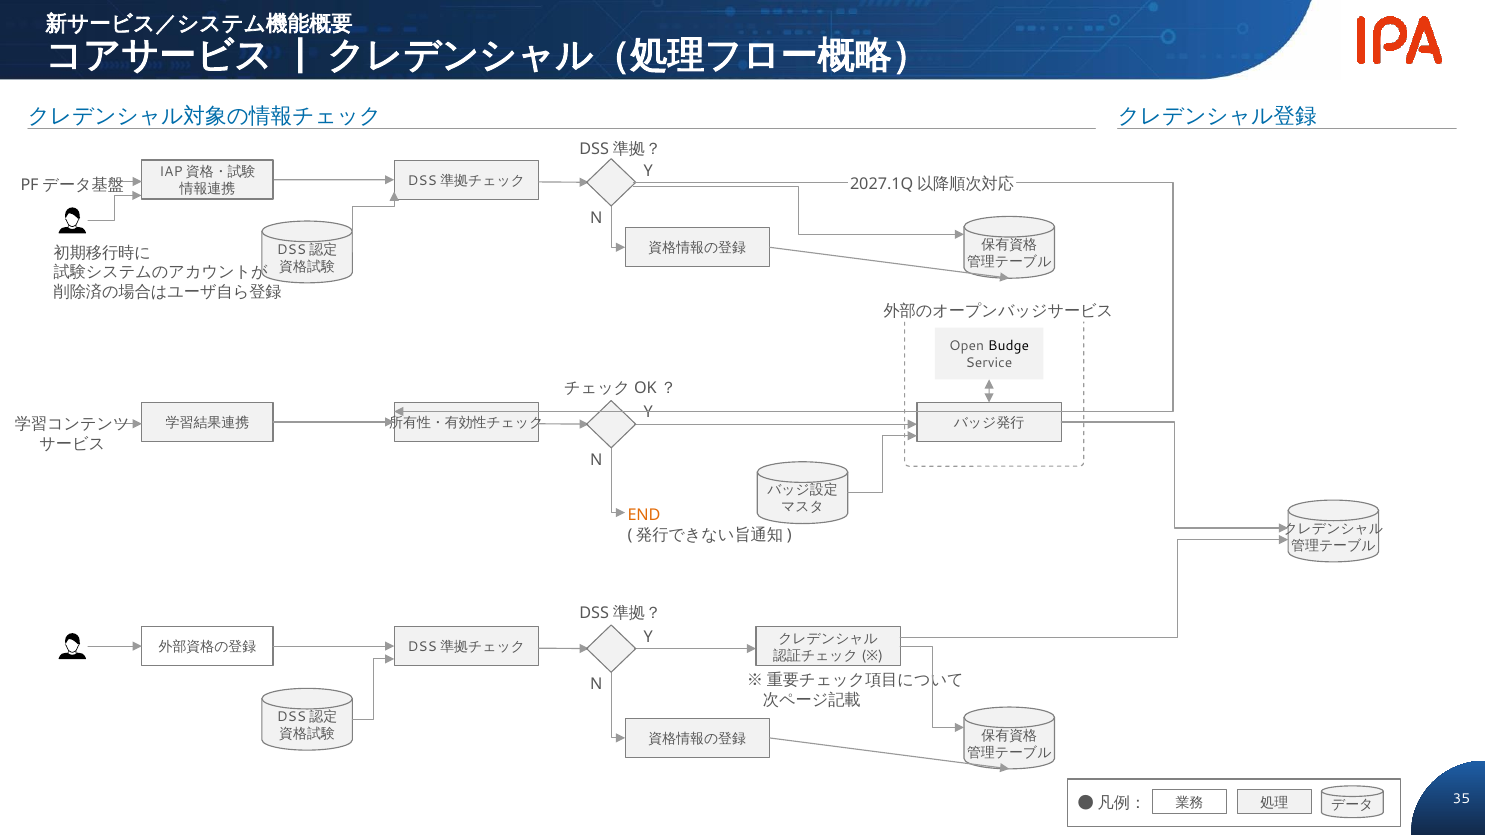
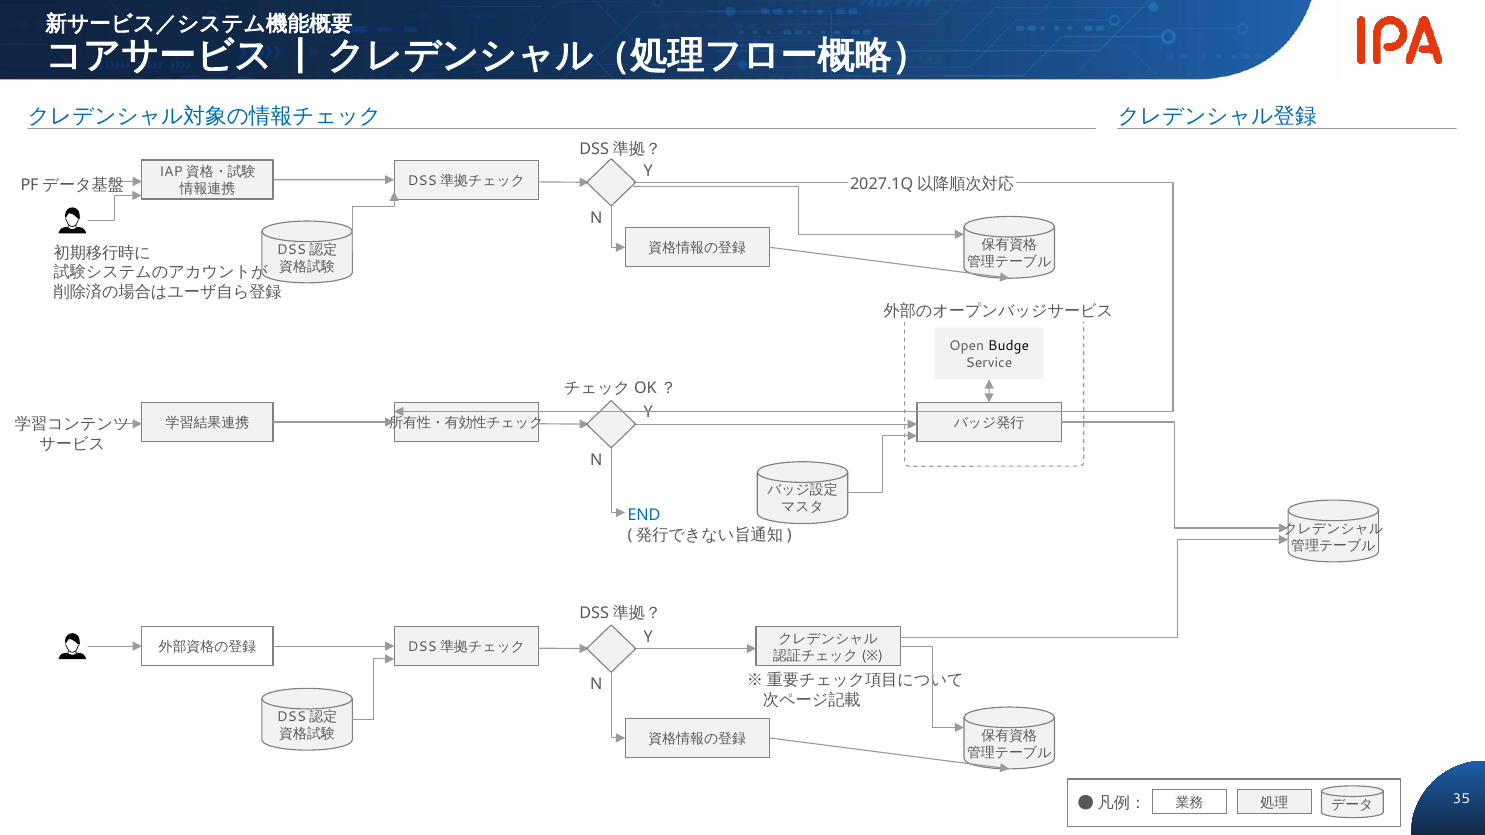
END colour: orange -> blue
